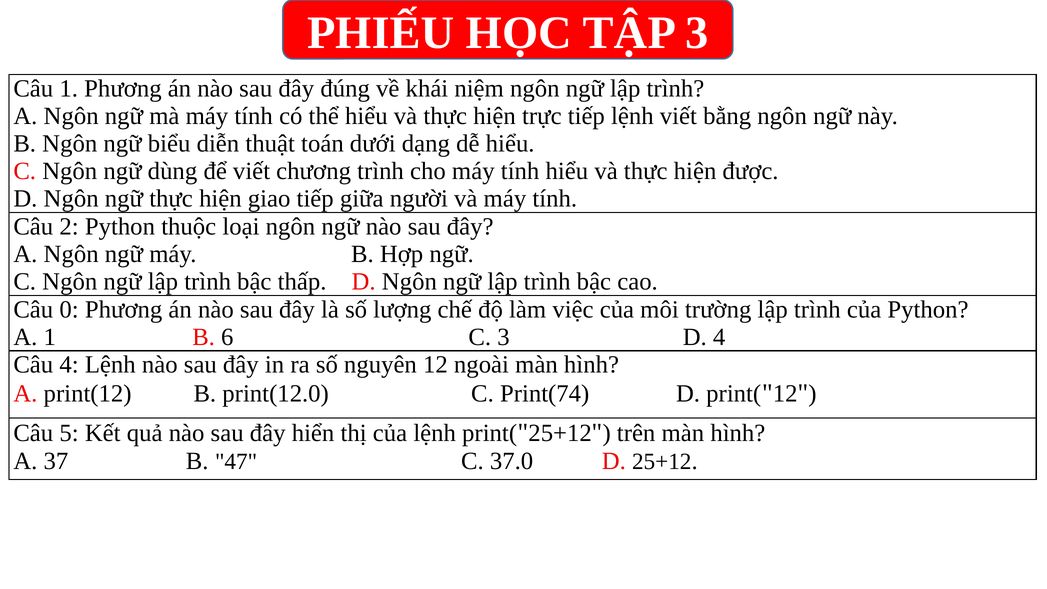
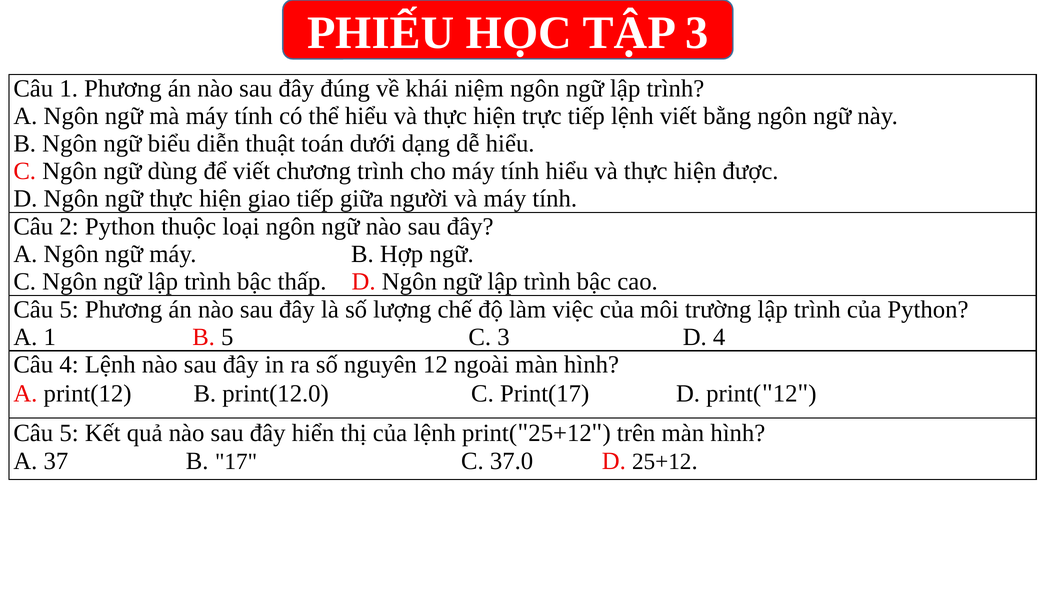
0 at (69, 310): 0 -> 5
B 6: 6 -> 5
Print(74: Print(74 -> Print(17
47: 47 -> 17
